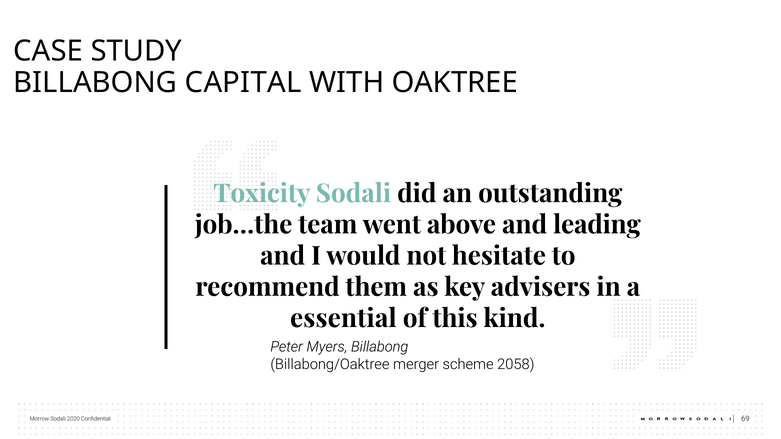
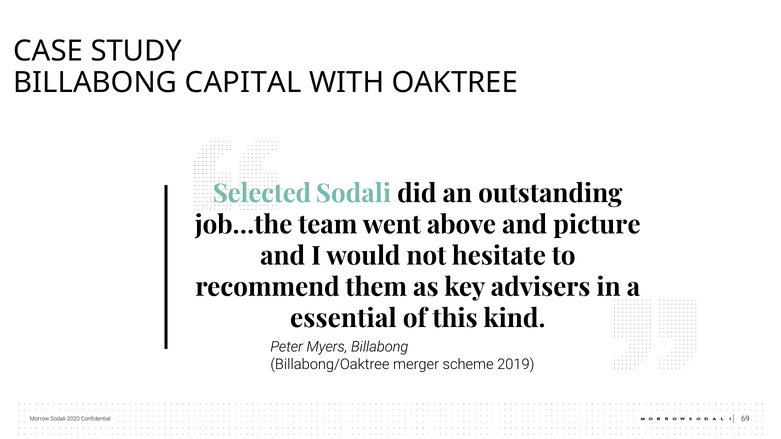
Toxicity: Toxicity -> Selected
leading: leading -> picture
2058: 2058 -> 2019
